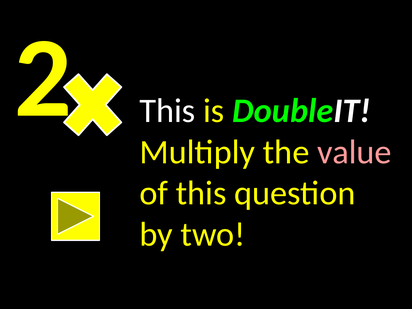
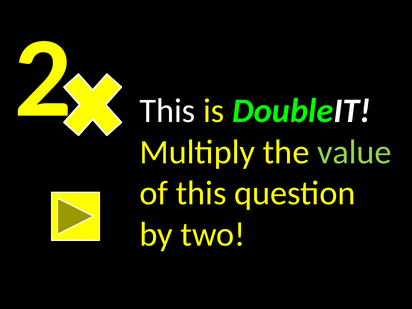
value colour: pink -> light green
